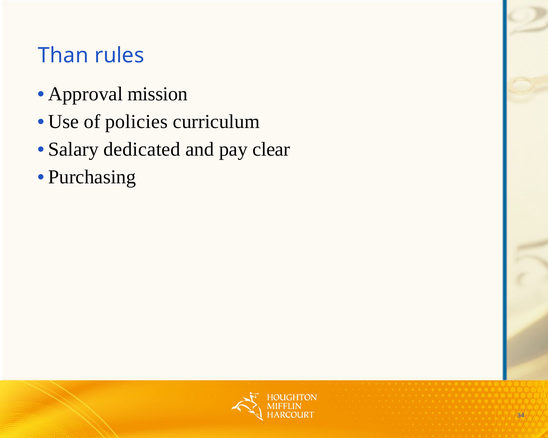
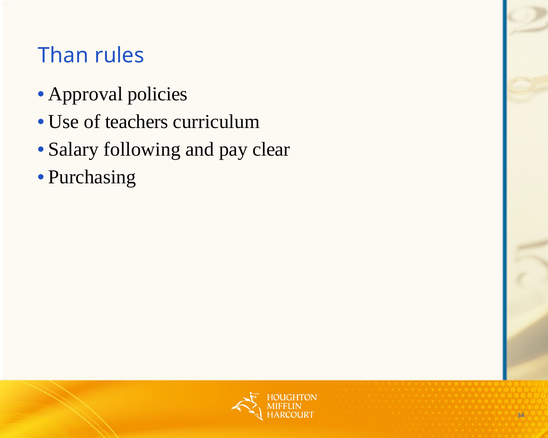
mission: mission -> policies
policies: policies -> teachers
dedicated: dedicated -> following
